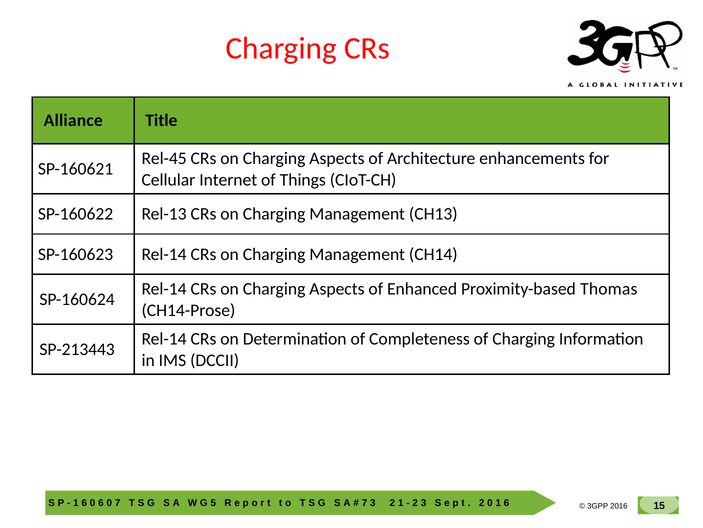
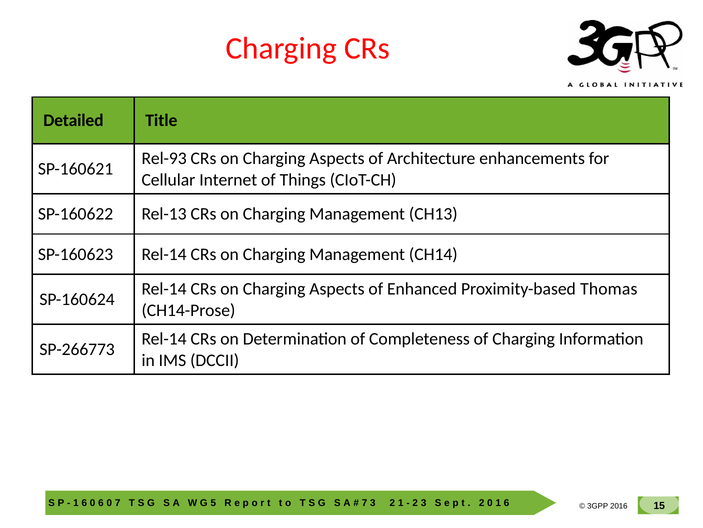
Alliance: Alliance -> Detailed
Rel-45: Rel-45 -> Rel-93
SP-213443: SP-213443 -> SP-266773
